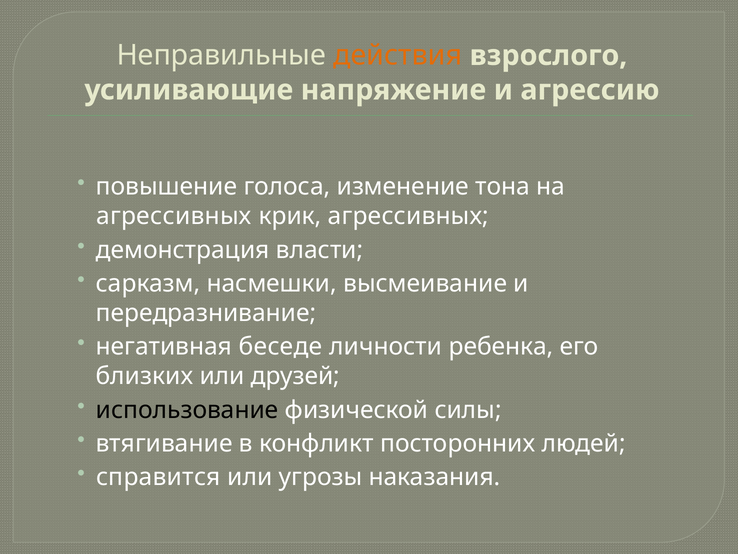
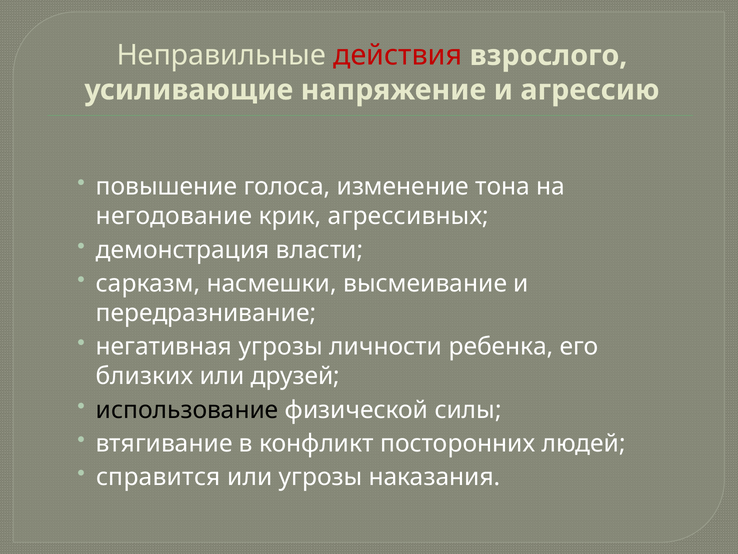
действия colour: orange -> red
агрессивных at (174, 216): агрессивных -> негодование
негативная беседе: беседе -> угрозы
